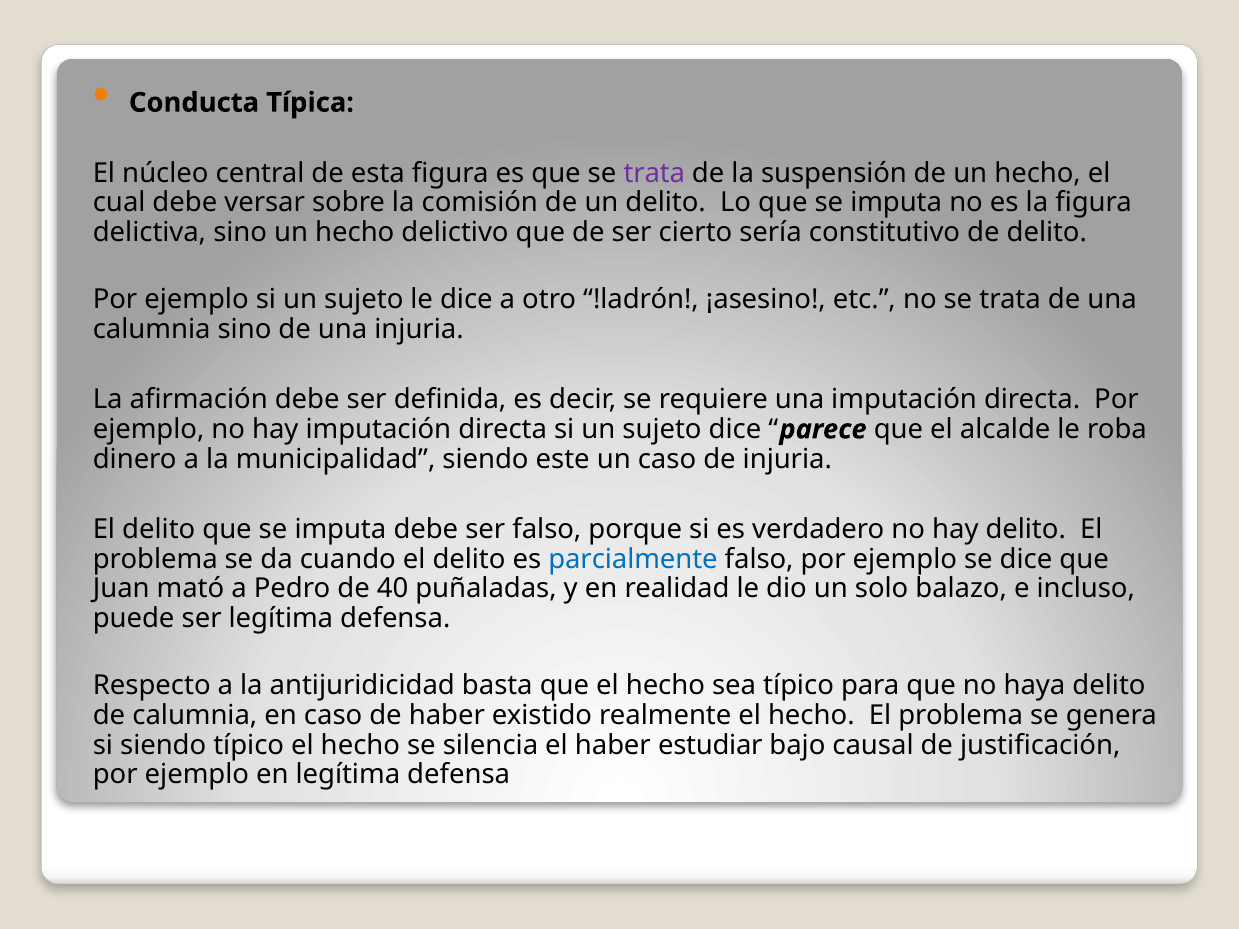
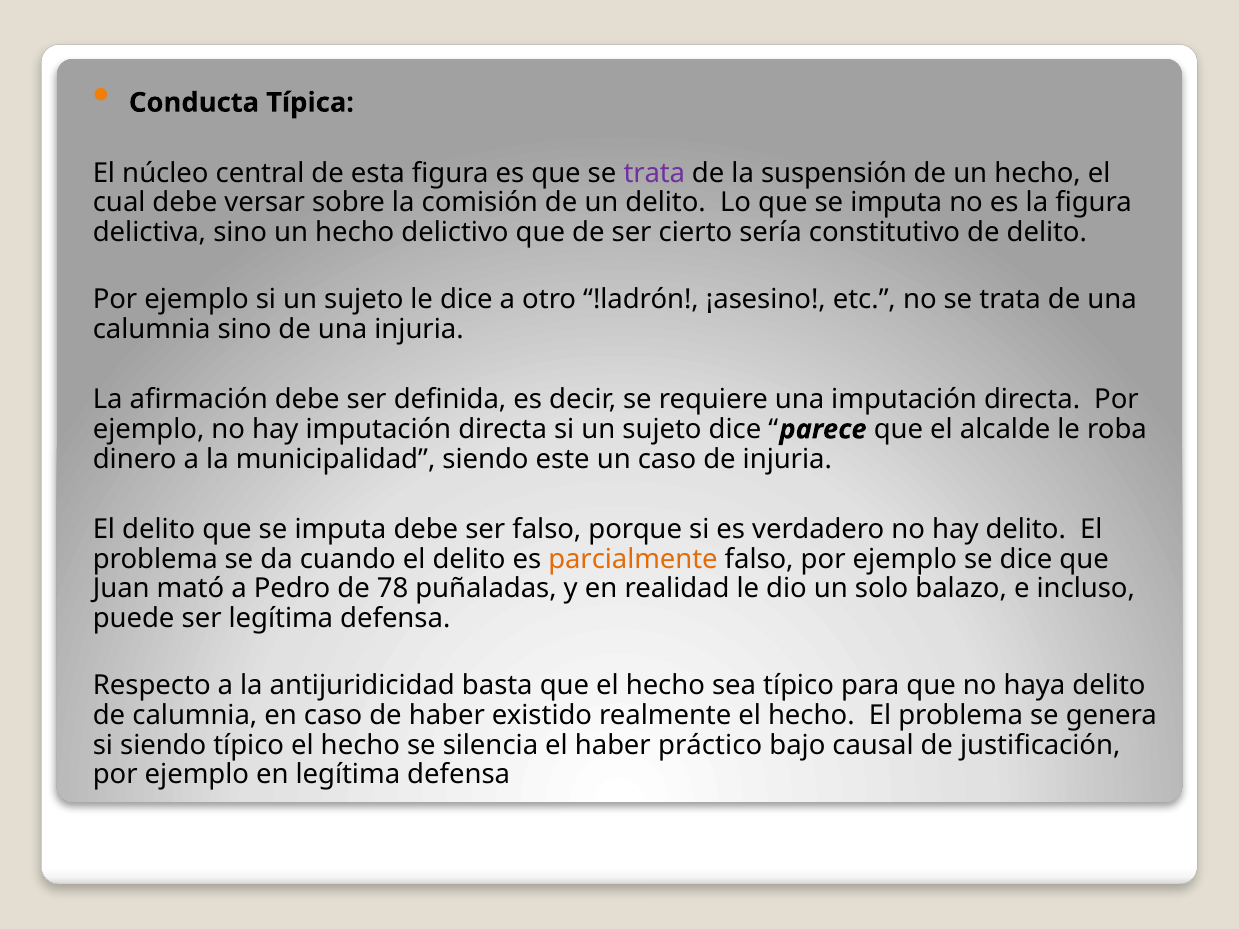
parcialmente colour: blue -> orange
40: 40 -> 78
estudiar: estudiar -> práctico
